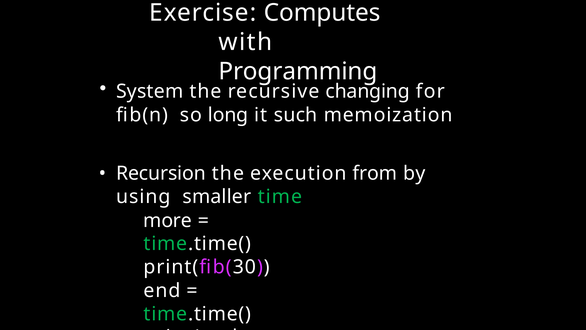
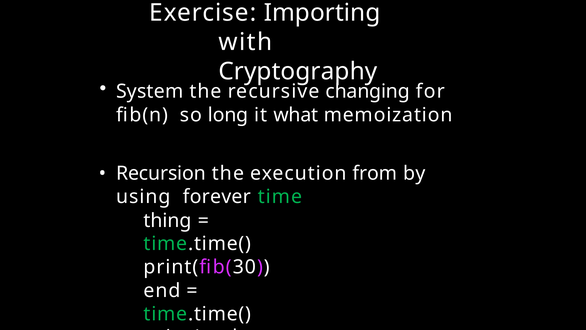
Computes: Computes -> Importing
Programming: Programming -> Cryptography
such: such -> what
smaller: smaller -> forever
more: more -> thing
